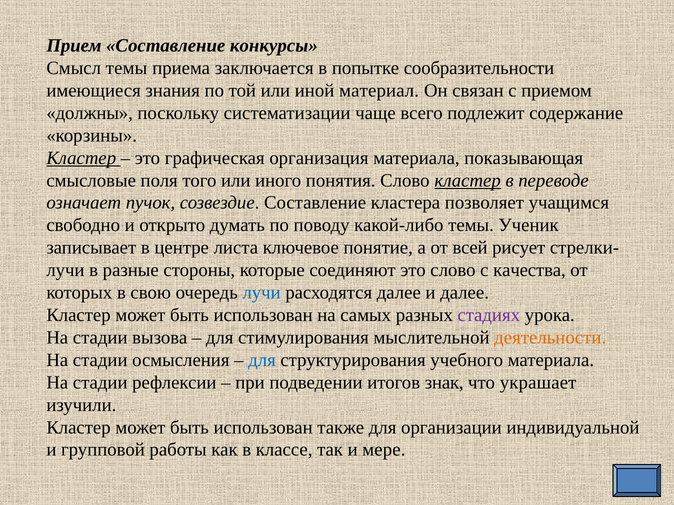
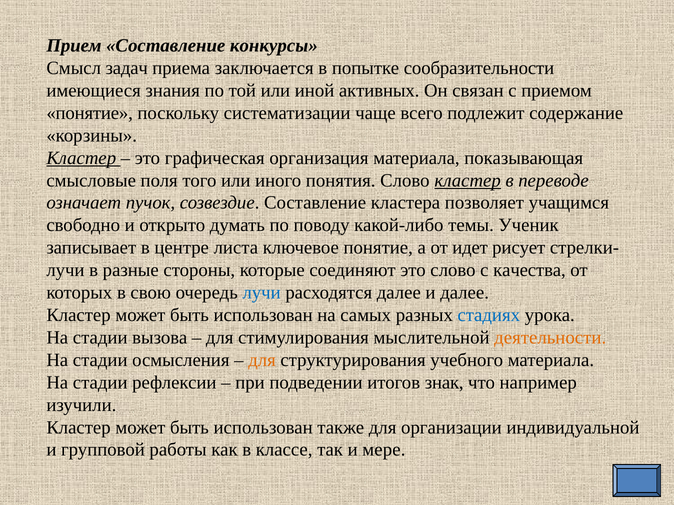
Смысл темы: темы -> задач
материал: материал -> активных
должны at (90, 113): должны -> понятие
всей: всей -> идет
стадиях colour: purple -> blue
для at (262, 360) colour: blue -> orange
украшает: украшает -> например
